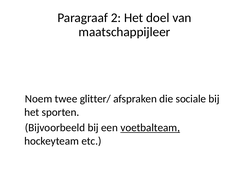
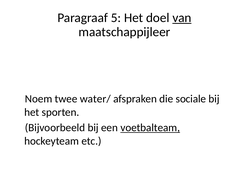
2: 2 -> 5
van underline: none -> present
glitter/: glitter/ -> water/
